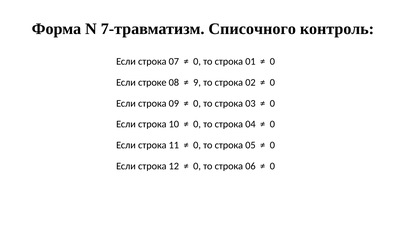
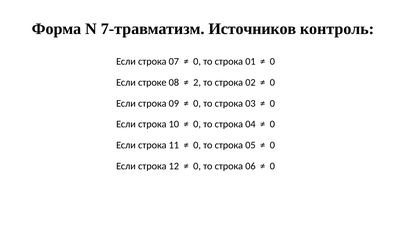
Списочного: Списочного -> Источников
9: 9 -> 2
